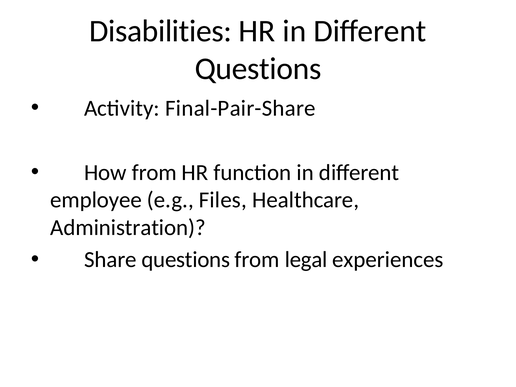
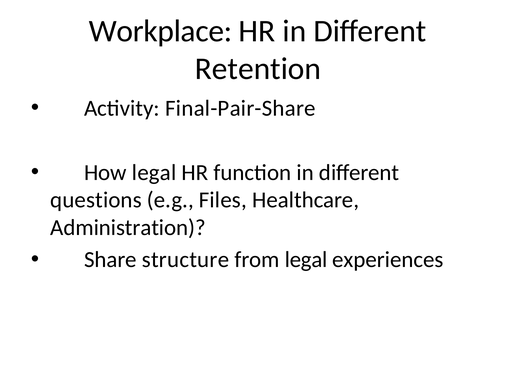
Disabilities: Disabilities -> Workplace
Questions at (258, 69): Questions -> Retention
from at (154, 172): from -> legal
employee: employee -> questions
questions at (186, 260): questions -> structure
